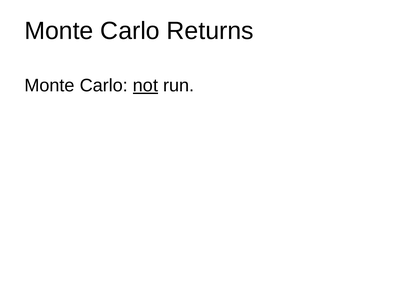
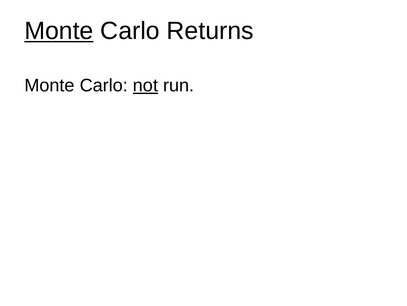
Monte at (59, 31) underline: none -> present
